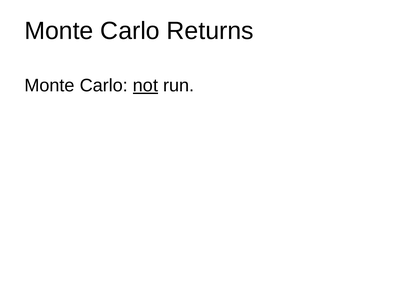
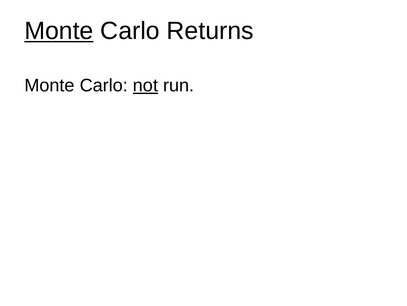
Monte at (59, 31) underline: none -> present
